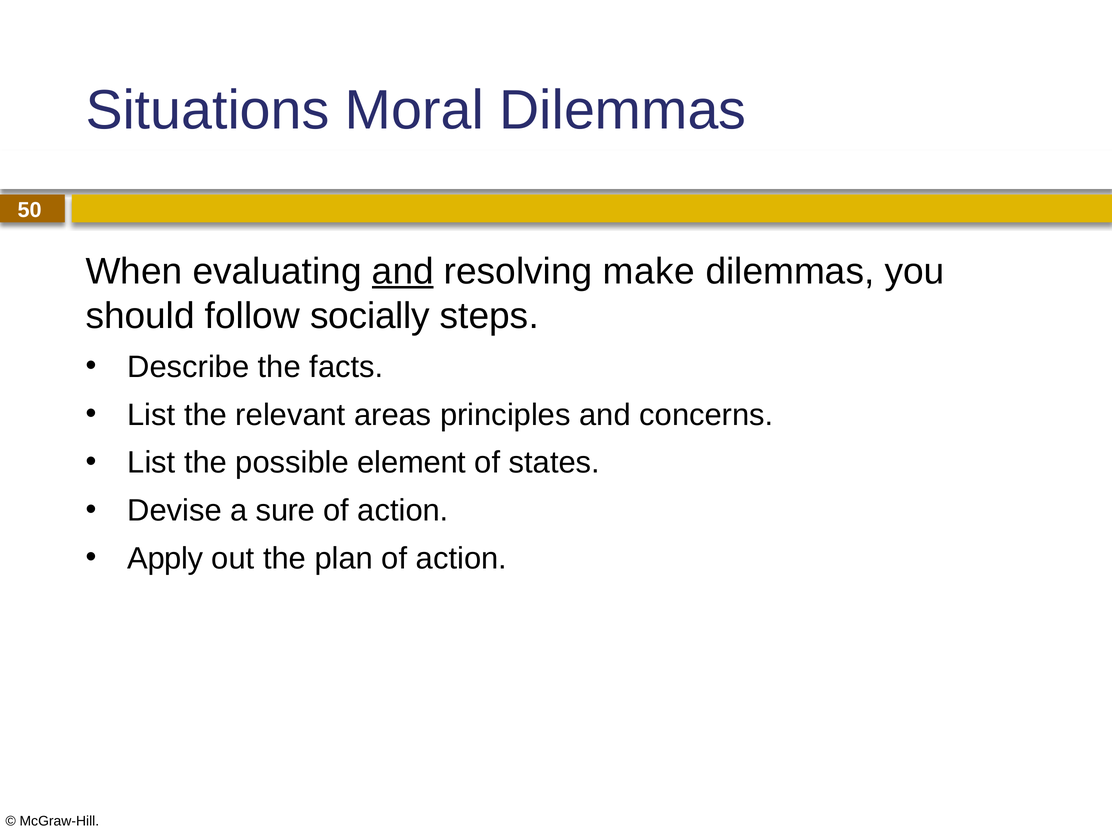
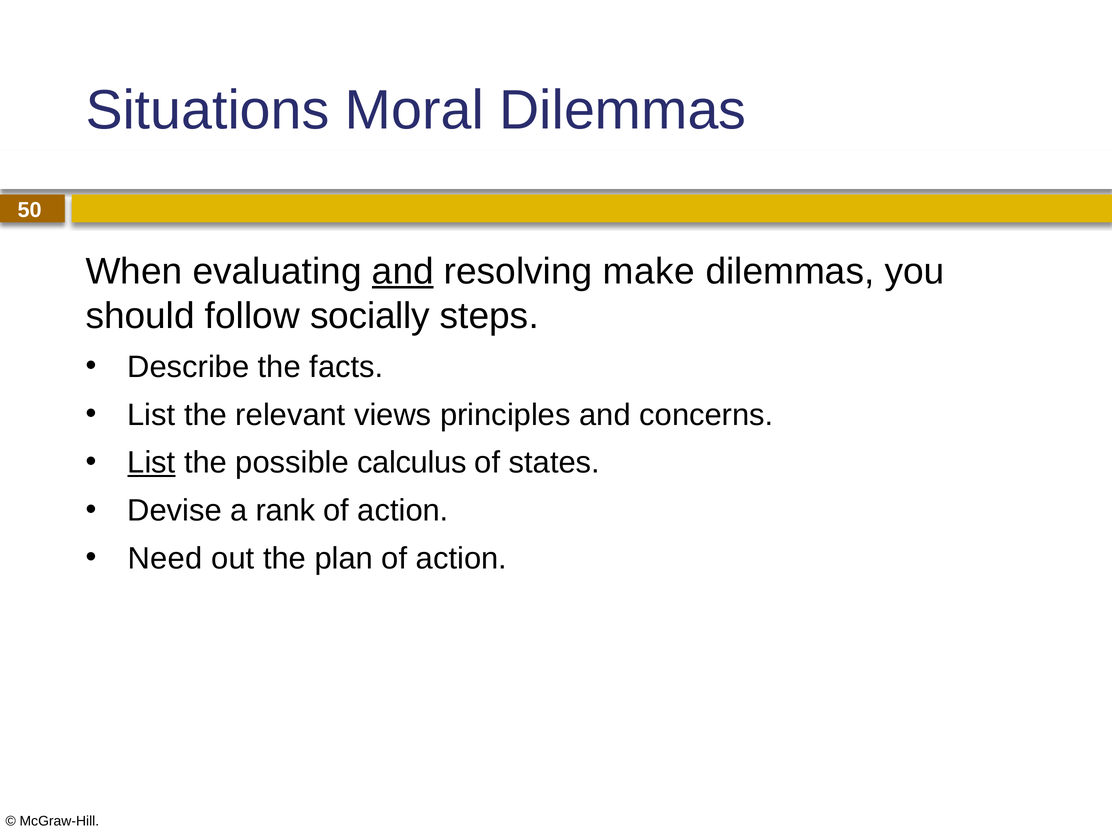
areas: areas -> views
List at (151, 463) underline: none -> present
element: element -> calculus
sure: sure -> rank
Apply: Apply -> Need
